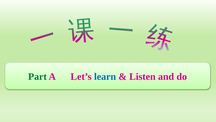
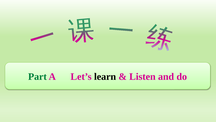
learn colour: blue -> black
